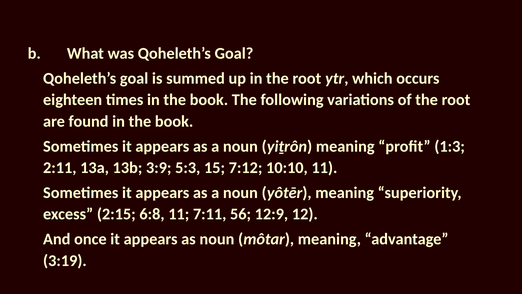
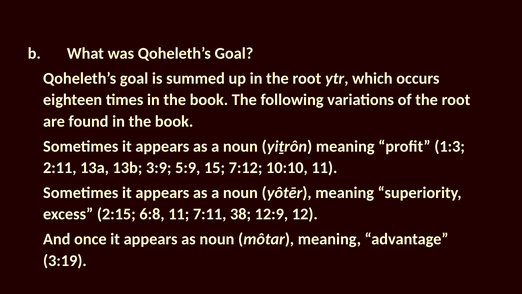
5:3: 5:3 -> 5:9
56: 56 -> 38
